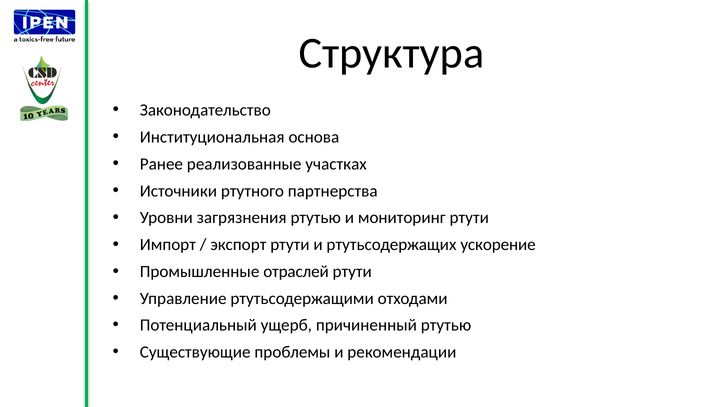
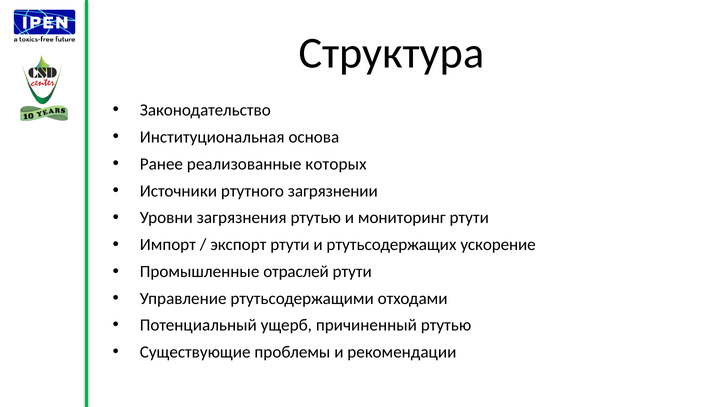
участках: участках -> которых
партнерства: партнерства -> загрязнении
